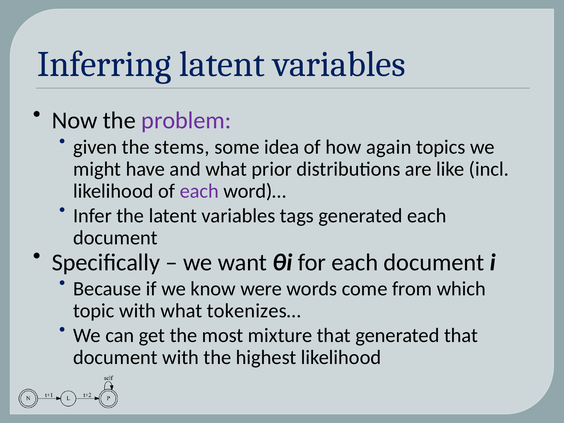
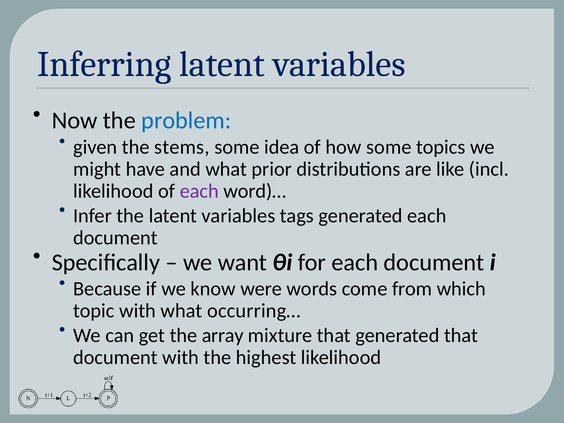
problem colour: purple -> blue
how again: again -> some
tokenizes…: tokenizes… -> occurring…
most: most -> array
